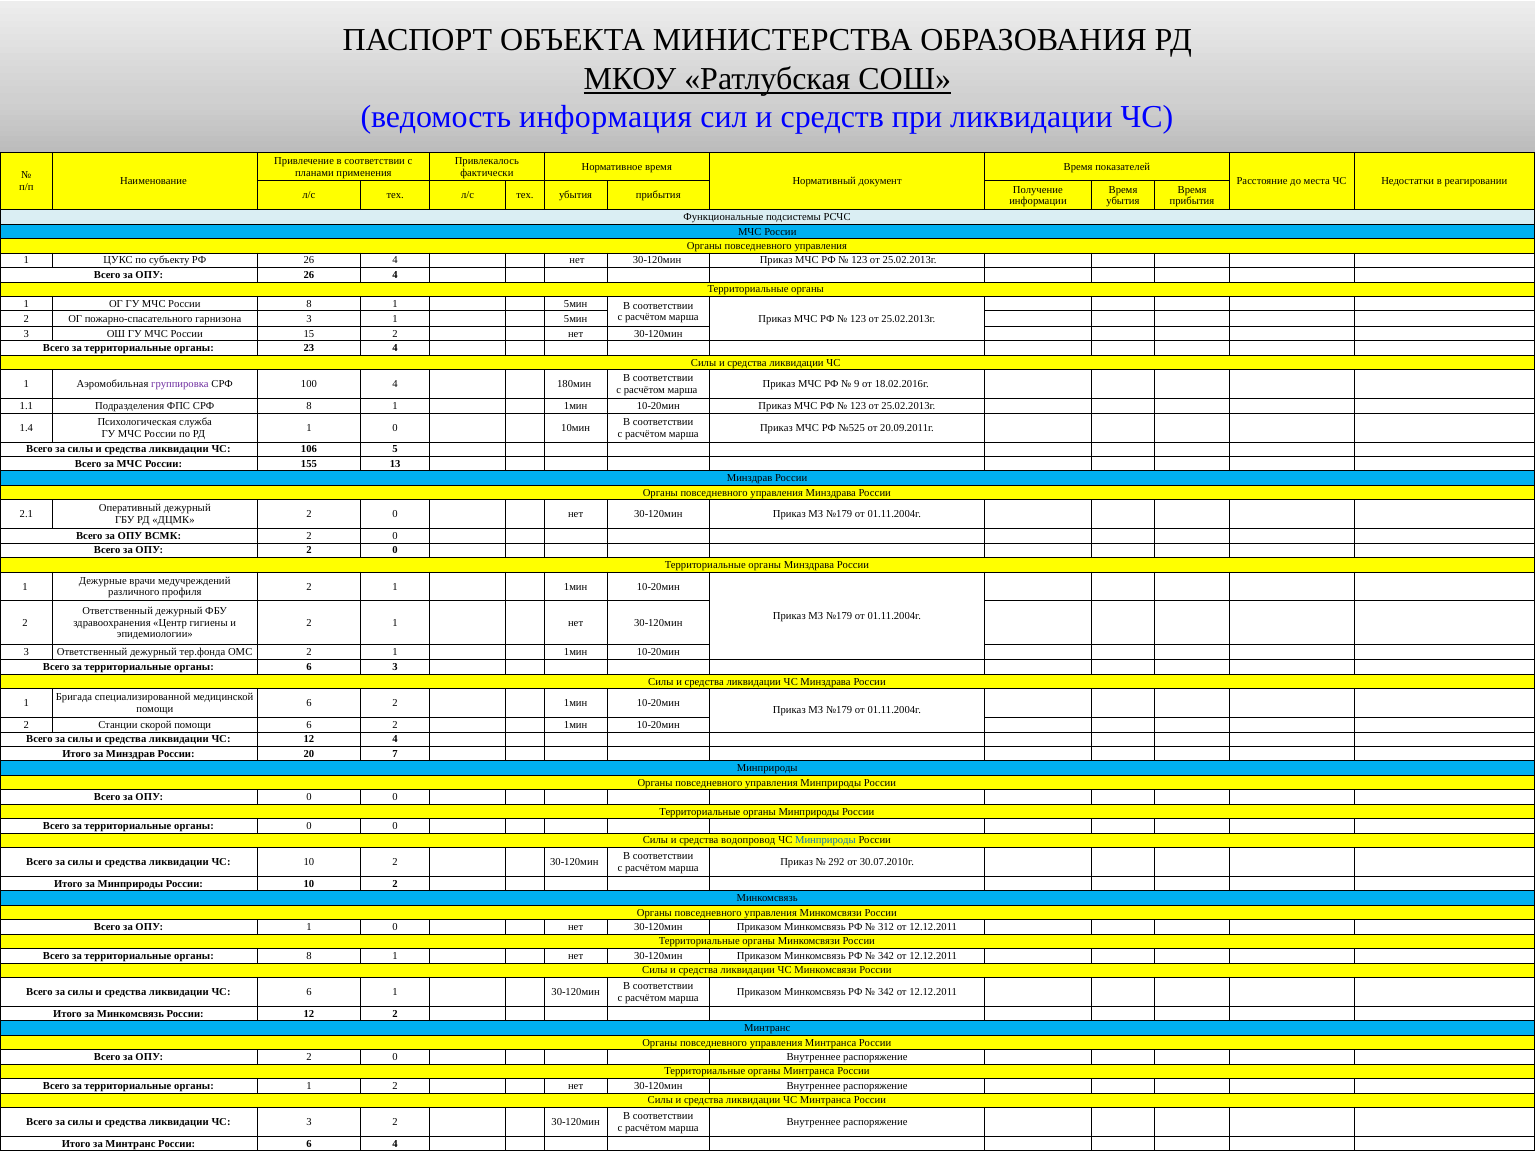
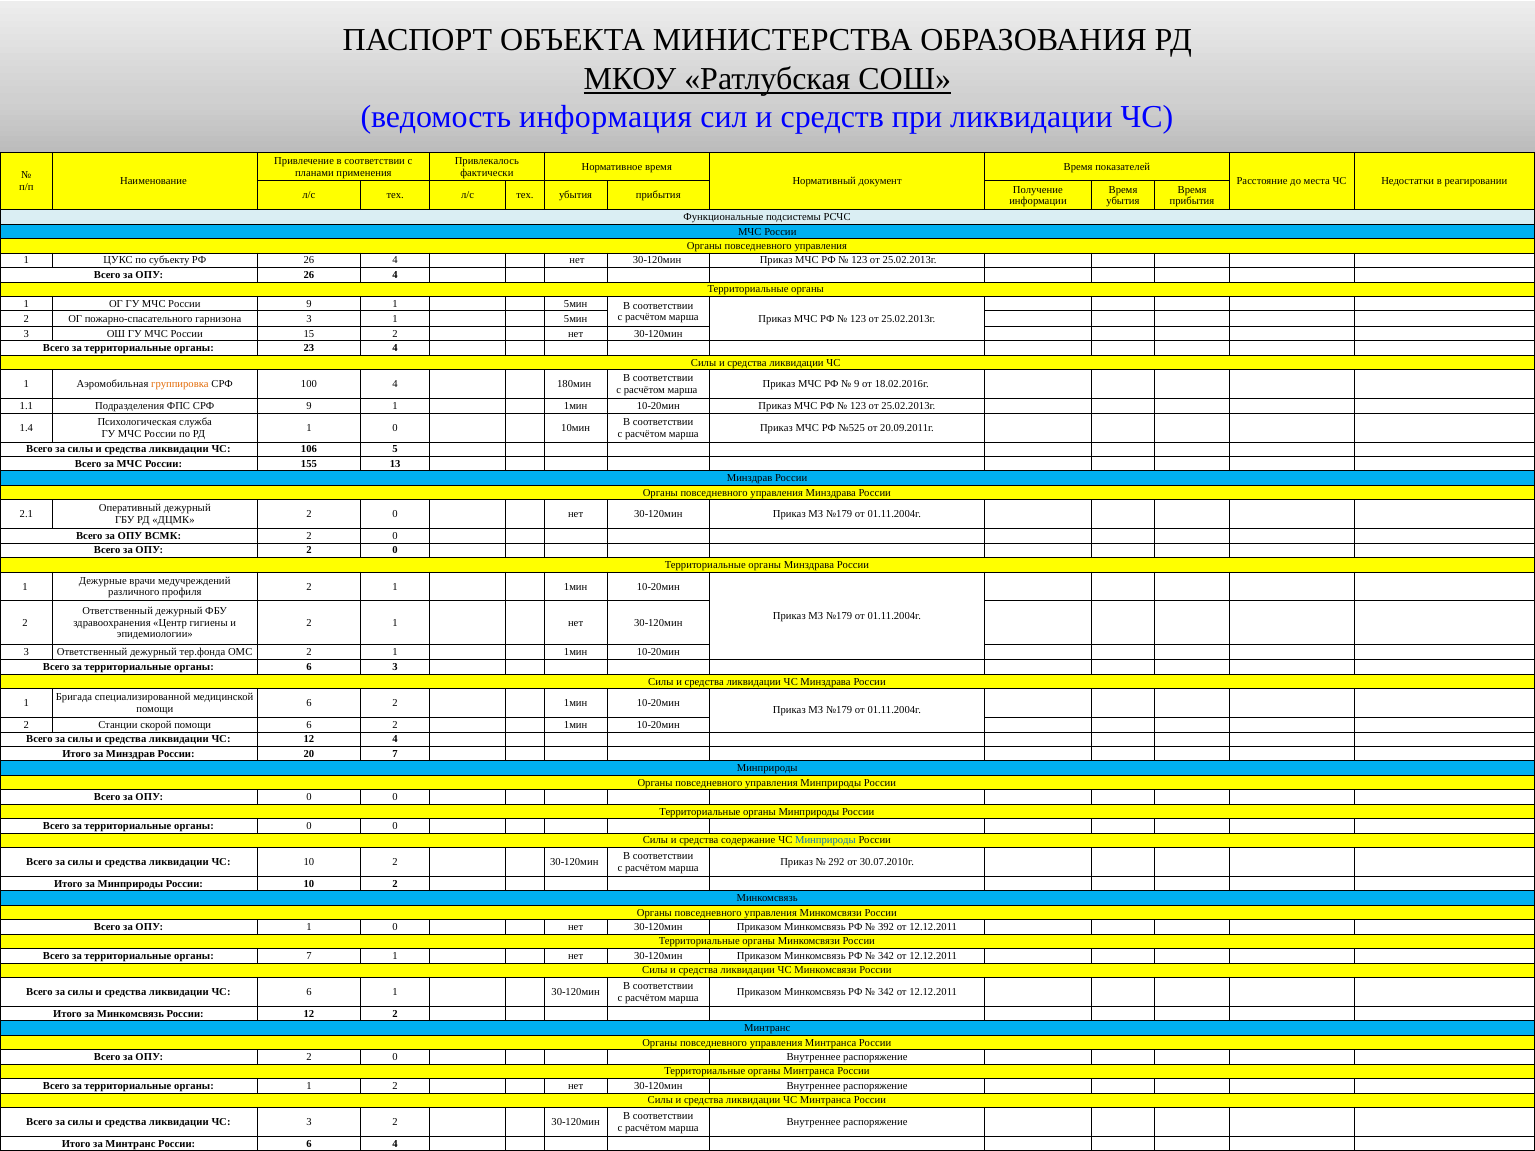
России 8: 8 -> 9
группировка colour: purple -> orange
СРФ 8: 8 -> 9
водопровод: водопровод -> содержание
312: 312 -> 392
органы 8: 8 -> 7
